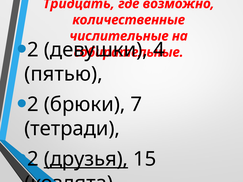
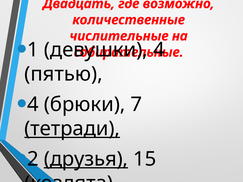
Тридцать: Тридцать -> Двадцать
2 at (33, 50): 2 -> 1
2 at (33, 105): 2 -> 4
тетради underline: none -> present
